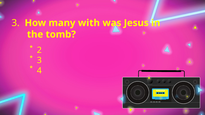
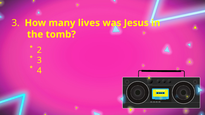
with: with -> lives
